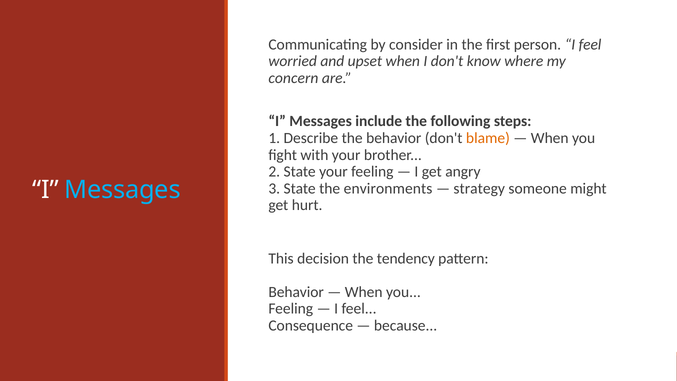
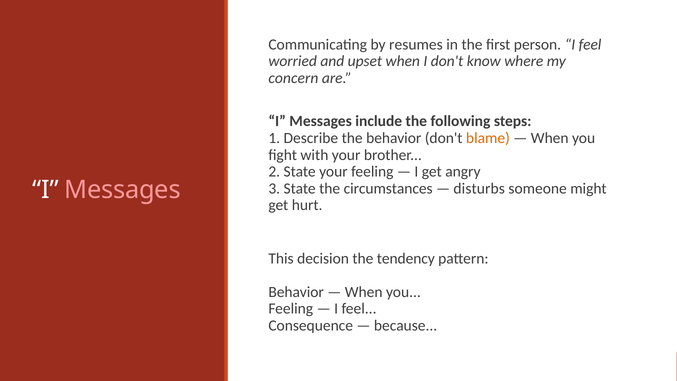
consider: consider -> resumes
environments: environments -> circumstances
strategy: strategy -> disturbs
Messages at (123, 190) colour: light blue -> pink
